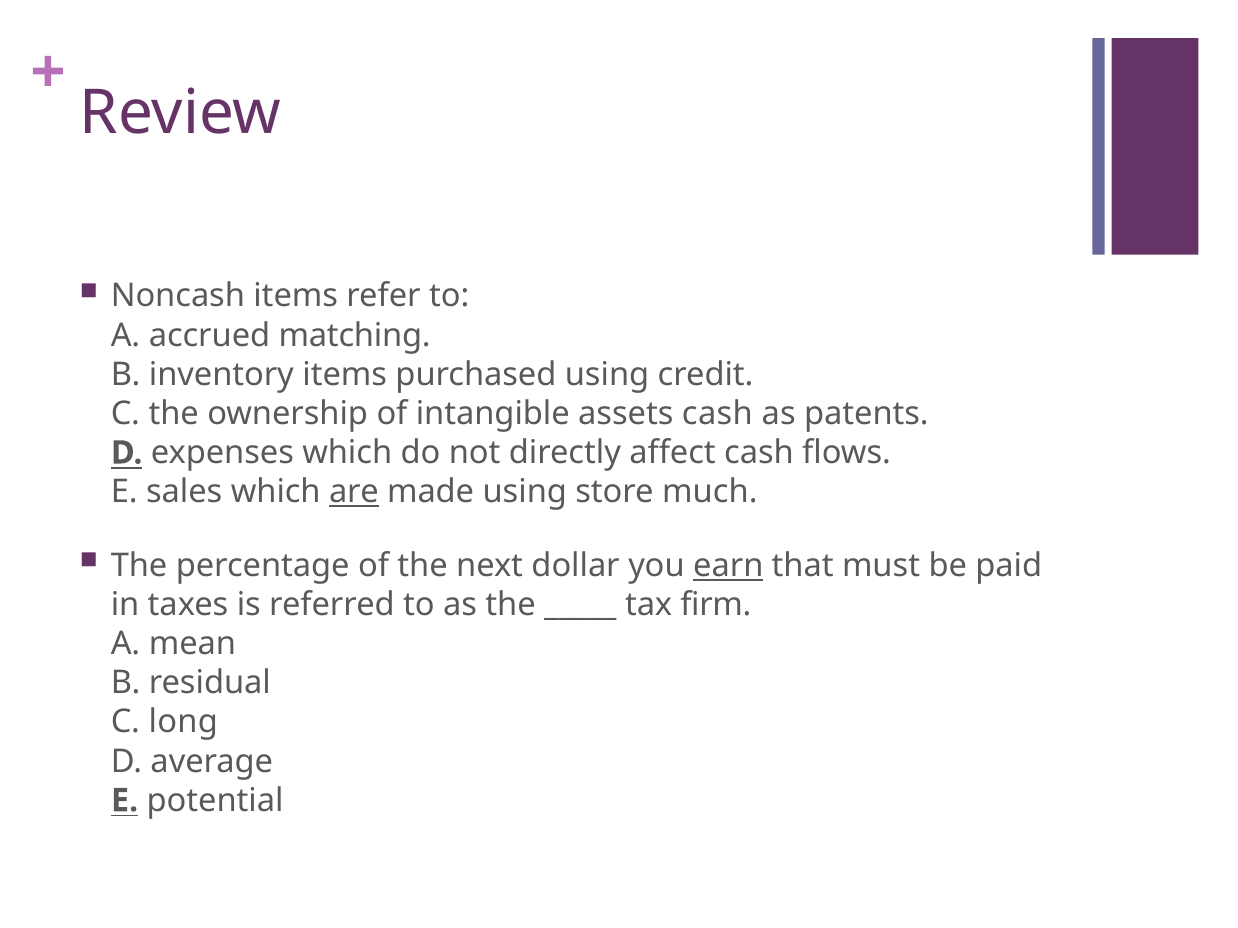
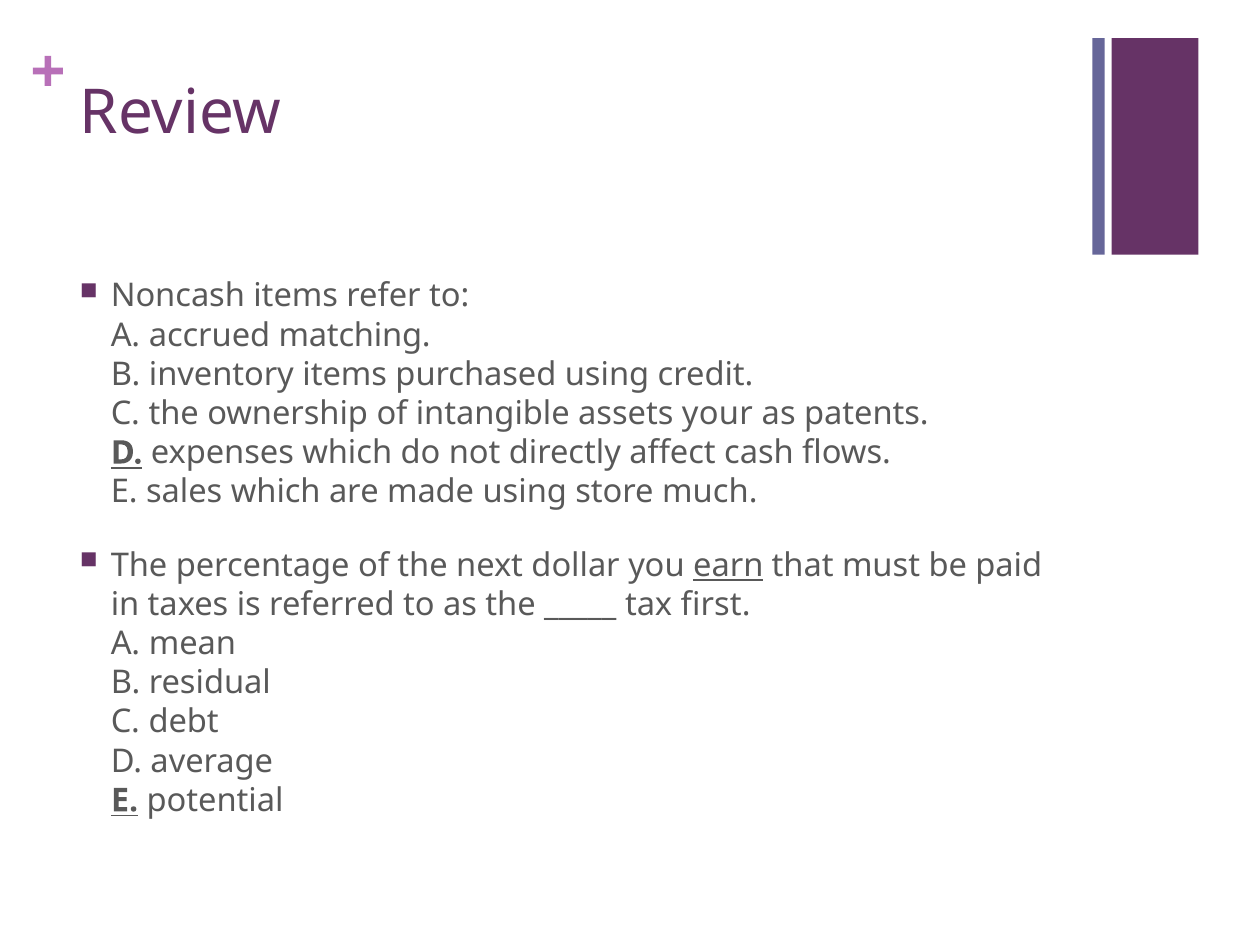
assets cash: cash -> your
are underline: present -> none
firm: firm -> first
long: long -> debt
